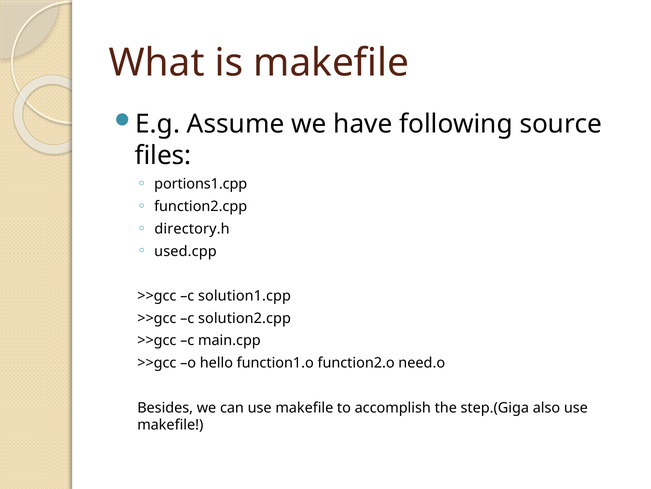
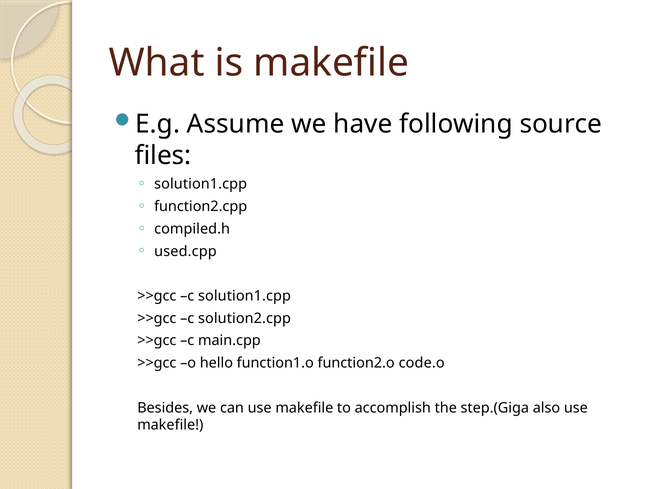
portions1.cpp at (201, 184): portions1.cpp -> solution1.cpp
directory.h: directory.h -> compiled.h
need.o: need.o -> code.o
